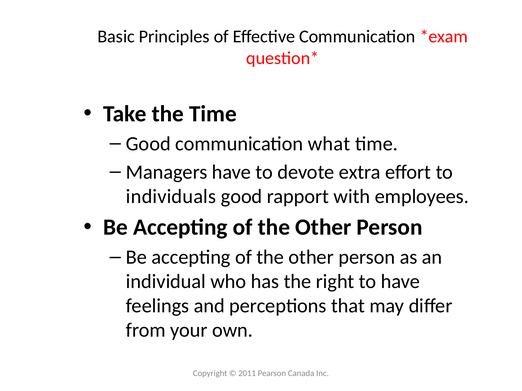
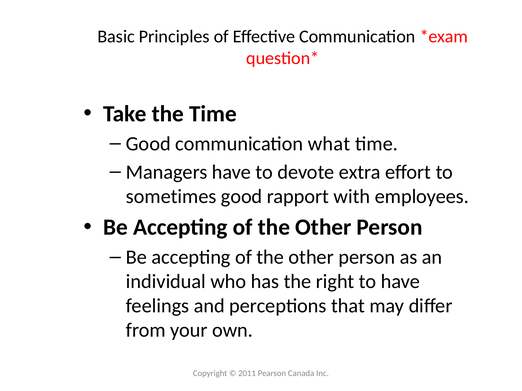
individuals: individuals -> sometimes
